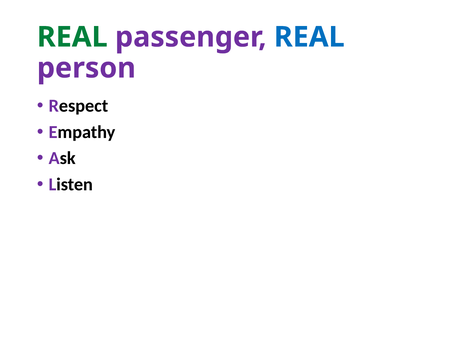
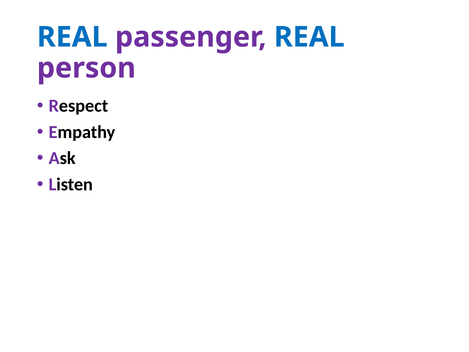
REAL at (72, 37) colour: green -> blue
